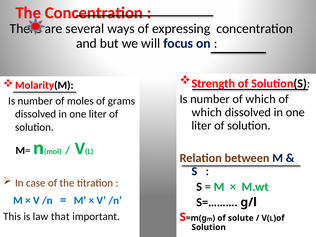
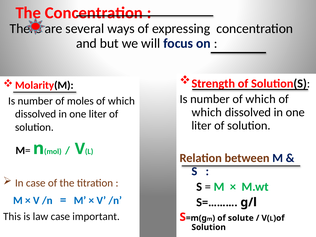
moles of grams: grams -> which
law that: that -> case
